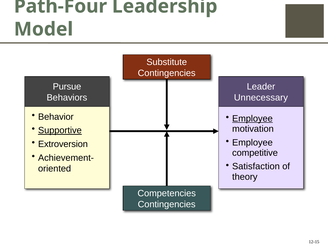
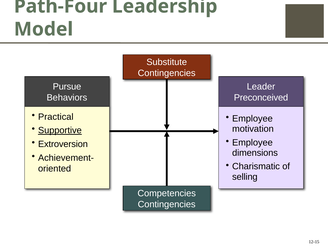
Unnecessary: Unnecessary -> Preconceived
Behavior: Behavior -> Practical
Employee at (252, 119) underline: present -> none
competitive: competitive -> dimensions
Satisfaction: Satisfaction -> Charismatic
theory: theory -> selling
